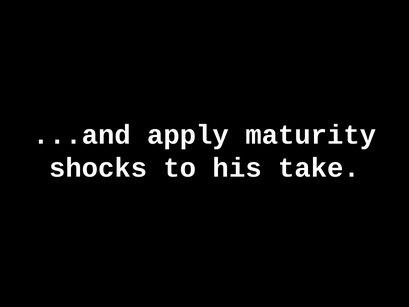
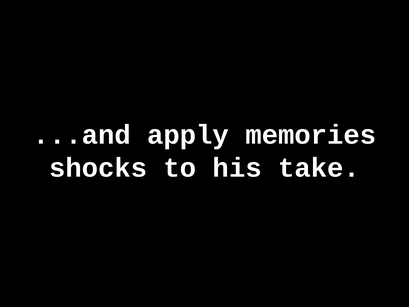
maturity: maturity -> memories
